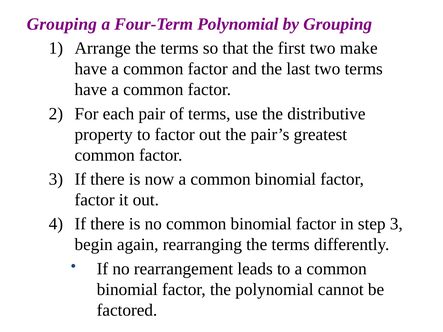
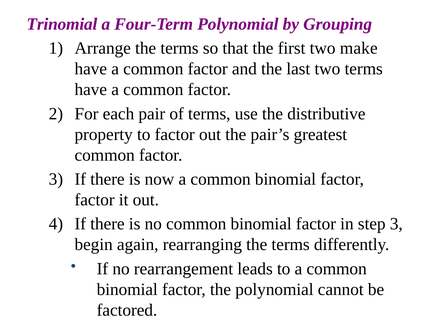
Grouping at (62, 24): Grouping -> Trinomial
